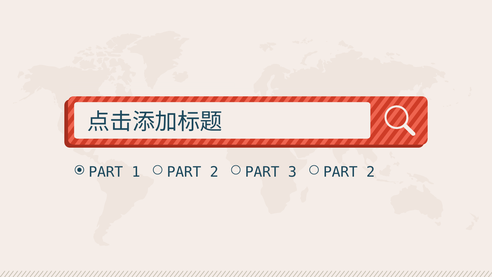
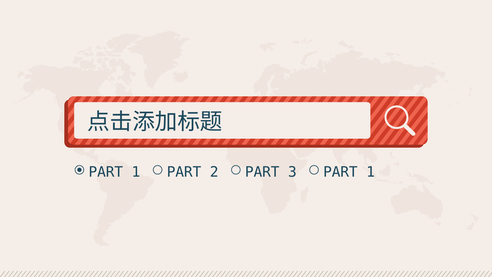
3 PART 2: 2 -> 1
